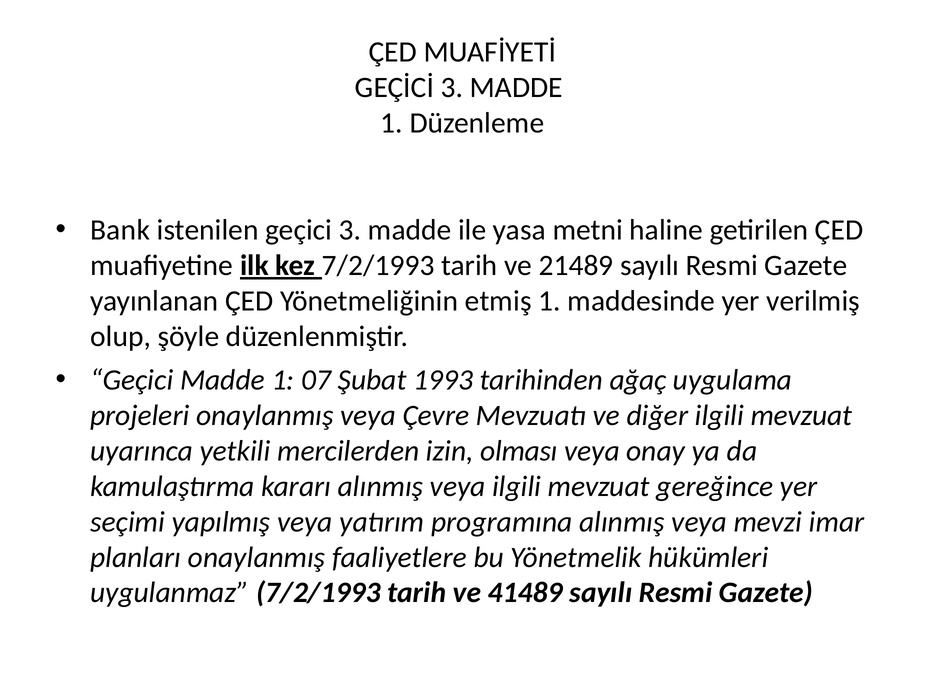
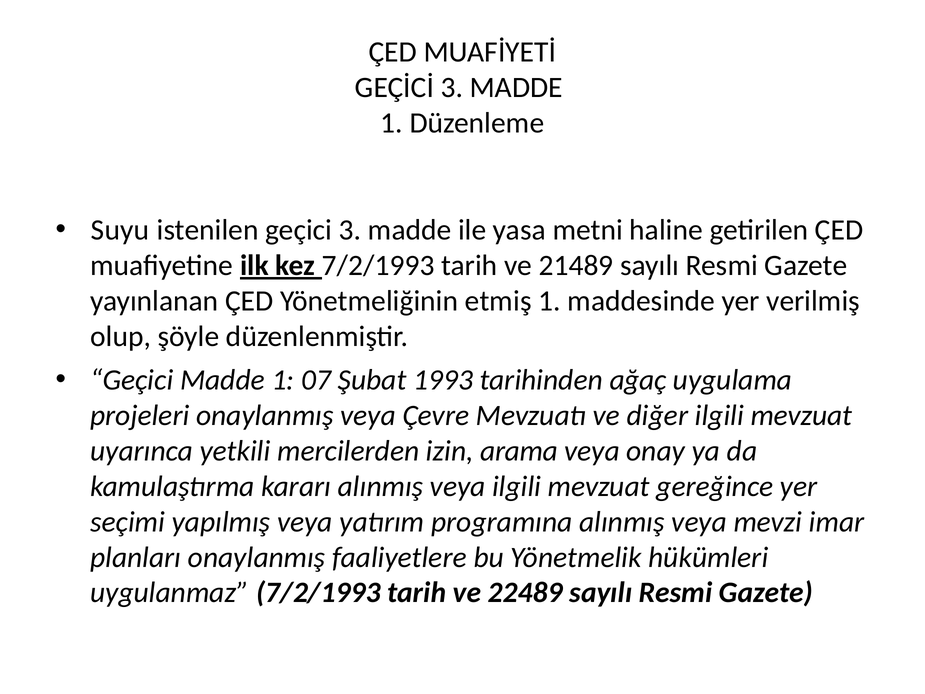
Bank: Bank -> Suyu
olması: olması -> arama
41489: 41489 -> 22489
